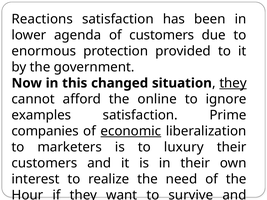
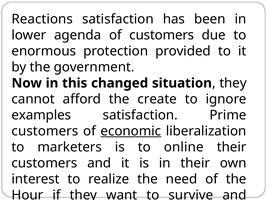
they at (233, 83) underline: present -> none
online: online -> create
companies at (45, 131): companies -> customers
luxury: luxury -> online
